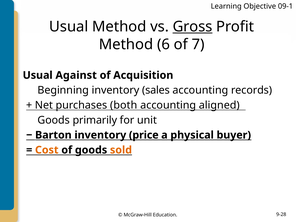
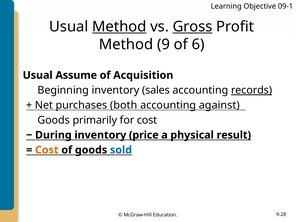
Method at (119, 27) underline: none -> present
6: 6 -> 9
7: 7 -> 6
Against: Against -> Assume
records underline: none -> present
aligned: aligned -> against
for unit: unit -> cost
Barton: Barton -> During
buyer: buyer -> result
sold colour: orange -> blue
